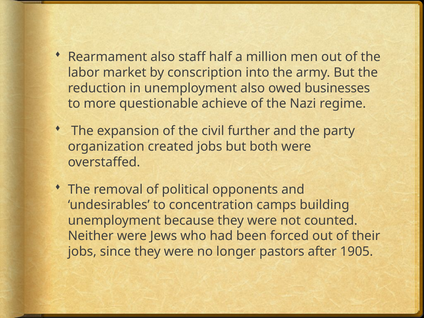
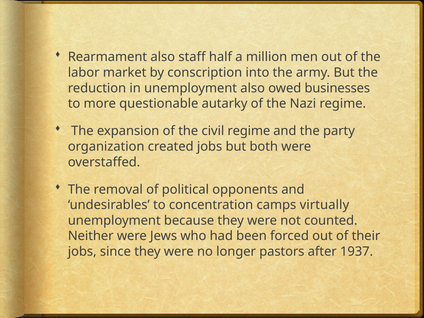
achieve: achieve -> autarky
civil further: further -> regime
building: building -> virtually
1905: 1905 -> 1937
